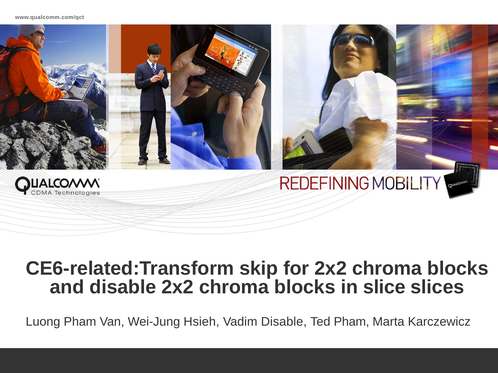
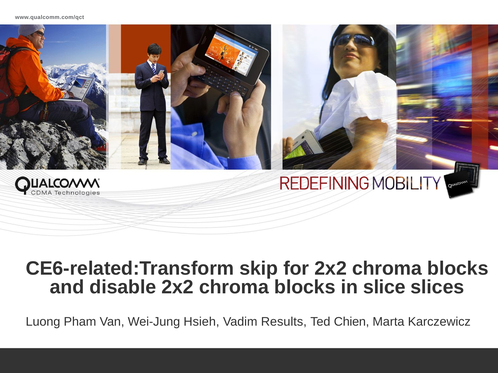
Vadim Disable: Disable -> Results
Ted Pham: Pham -> Chien
